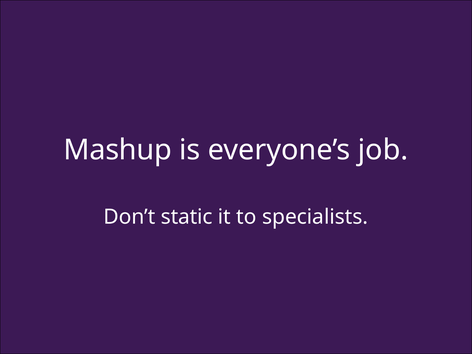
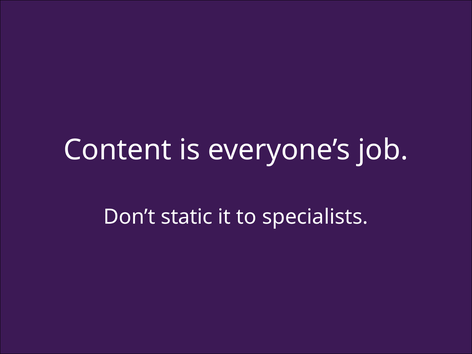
Mashup: Mashup -> Content
